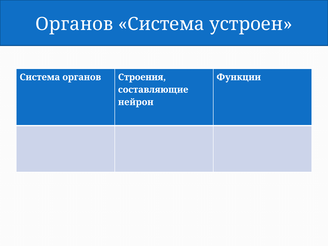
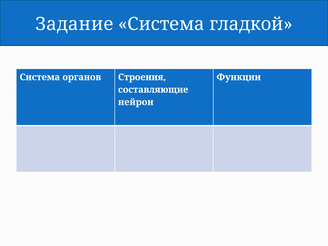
Органов at (74, 24): Органов -> Задание
устроен: устроен -> гладкой
